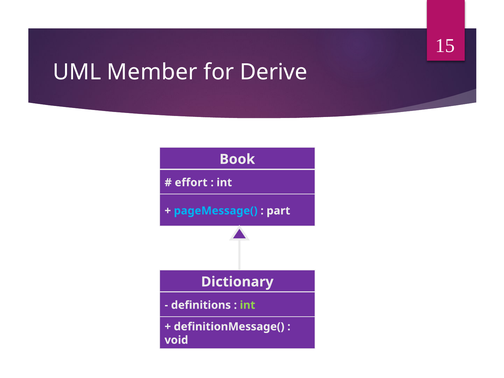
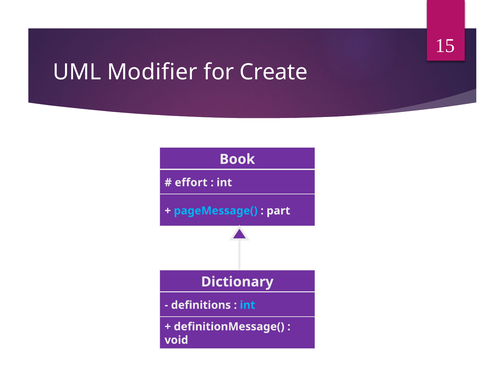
Member: Member -> Modifier
Derive: Derive -> Create
int at (248, 305) colour: light green -> light blue
